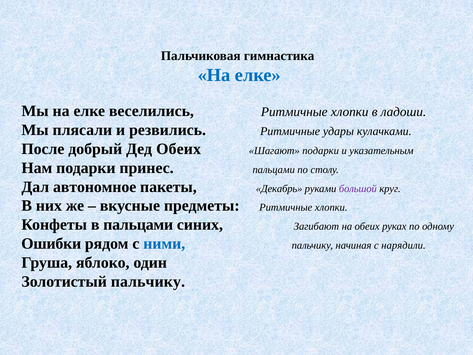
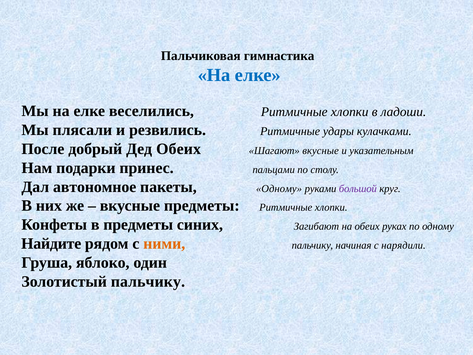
Шагают подарки: подарки -> вкусные
пакеты Декабрь: Декабрь -> Одному
в пальцами: пальцами -> предметы
Ошибки: Ошибки -> Найдите
ними colour: blue -> orange
